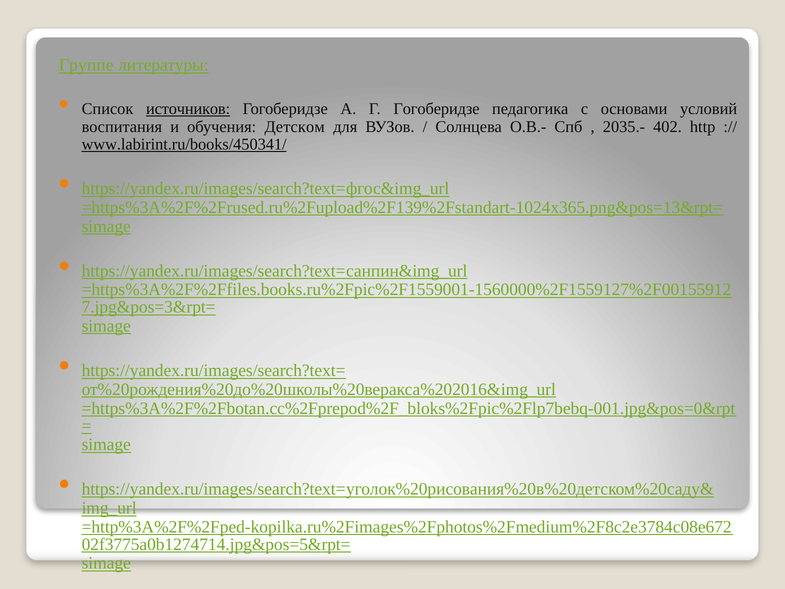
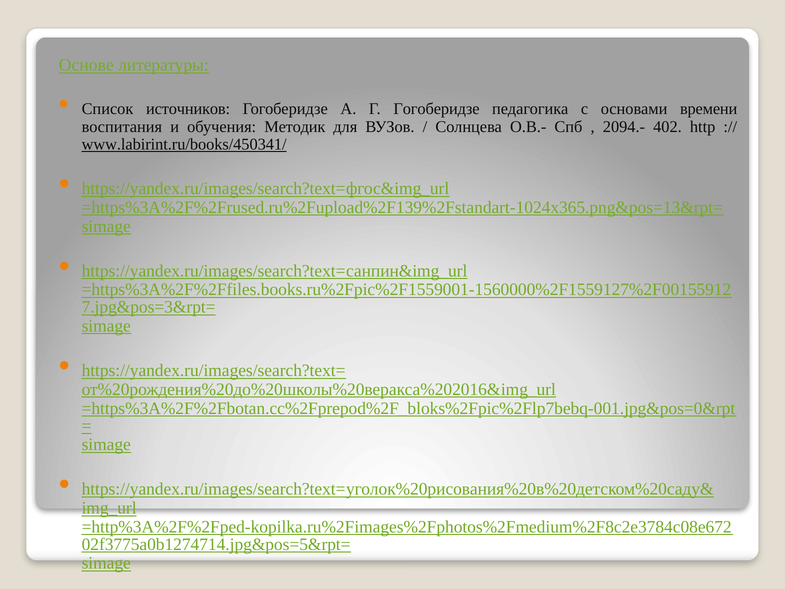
Группе: Группе -> Основе
источников underline: present -> none
условий: условий -> времени
Детском: Детском -> Методик
2035.-: 2035.- -> 2094.-
